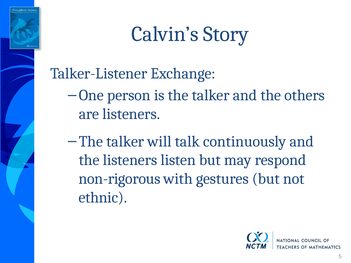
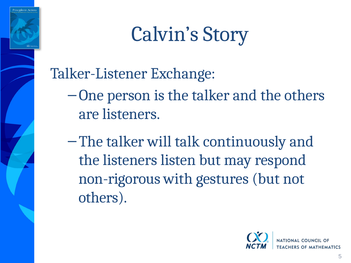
ethnic at (103, 198): ethnic -> others
